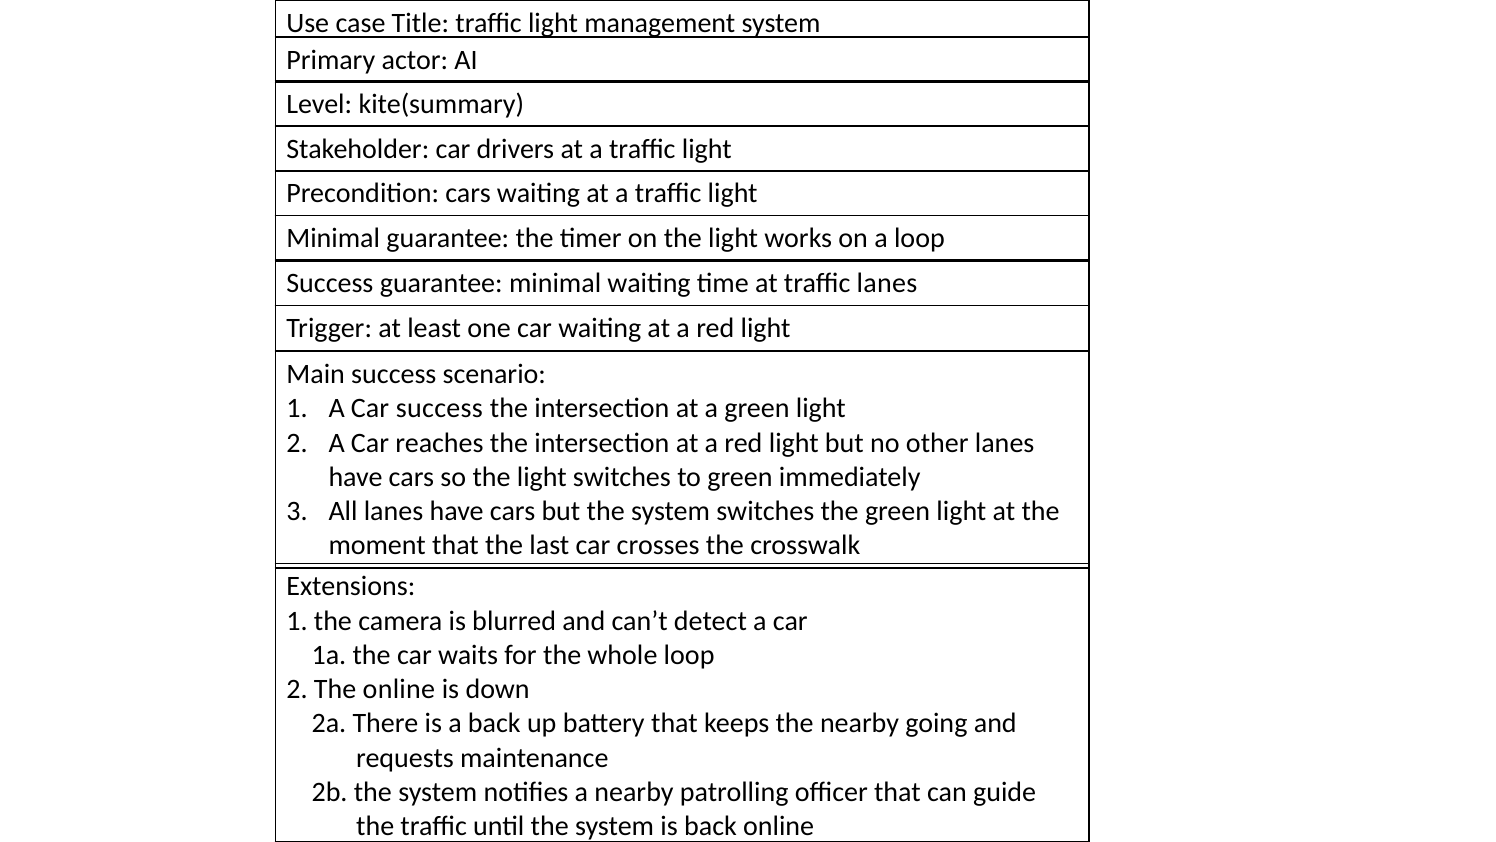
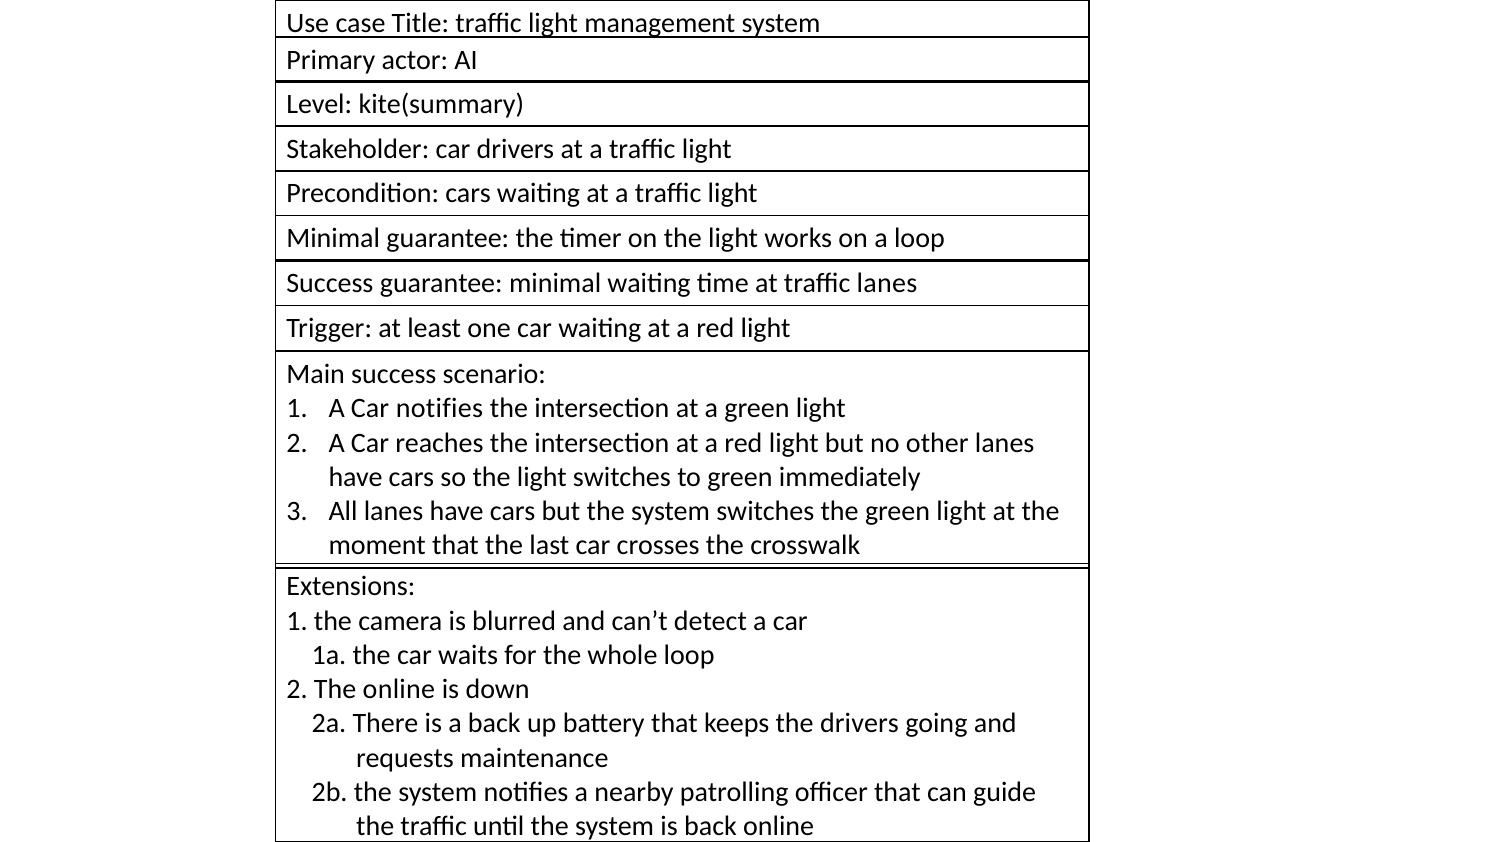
Car success: success -> notifies
the nearby: nearby -> drivers
